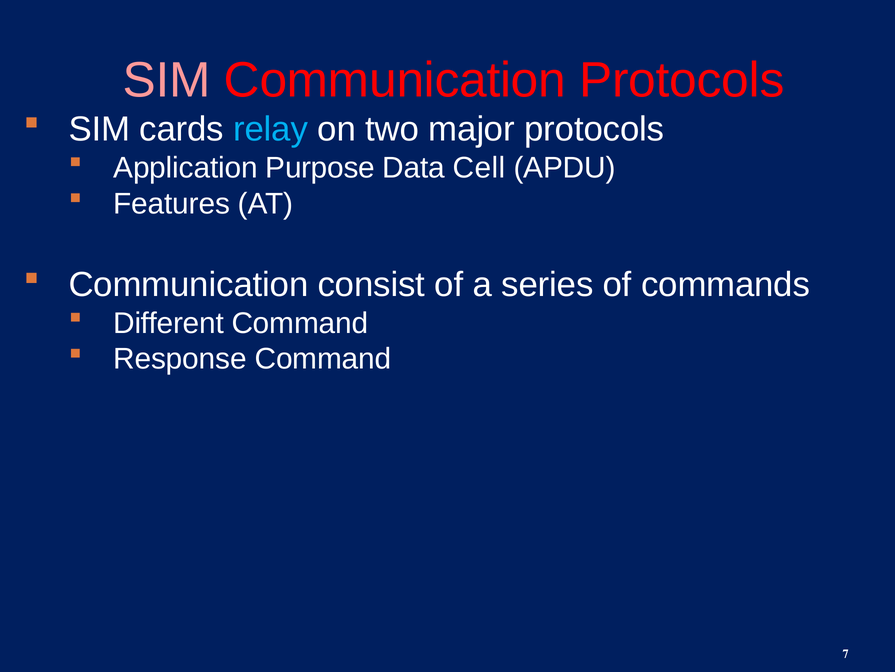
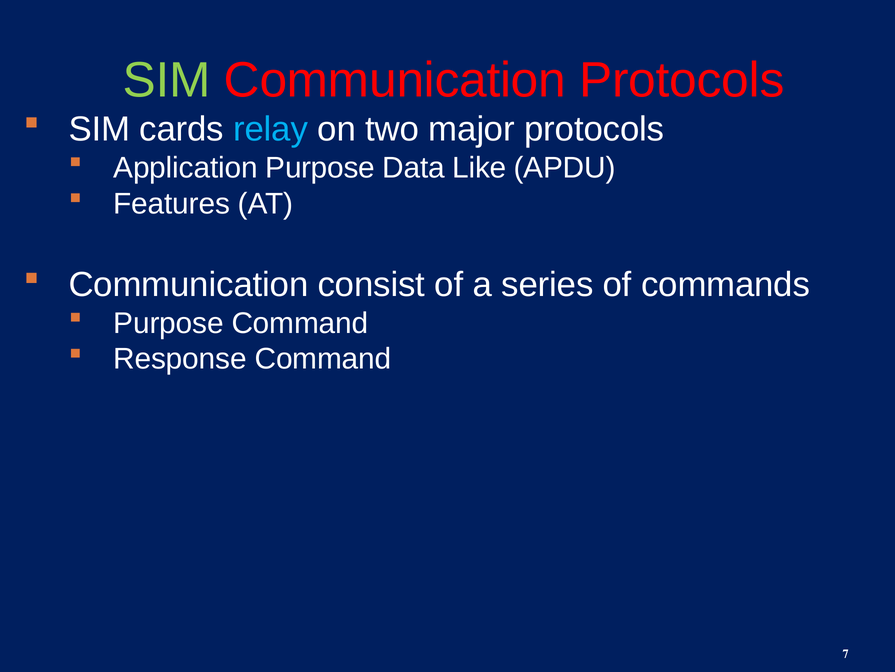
SIM at (167, 80) colour: pink -> light green
Cell: Cell -> Like
Different at (169, 323): Different -> Purpose
